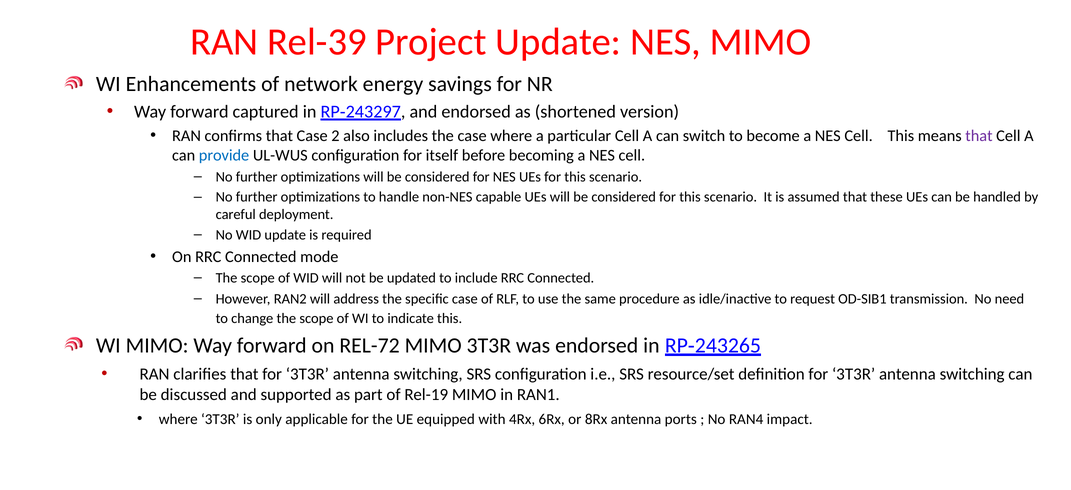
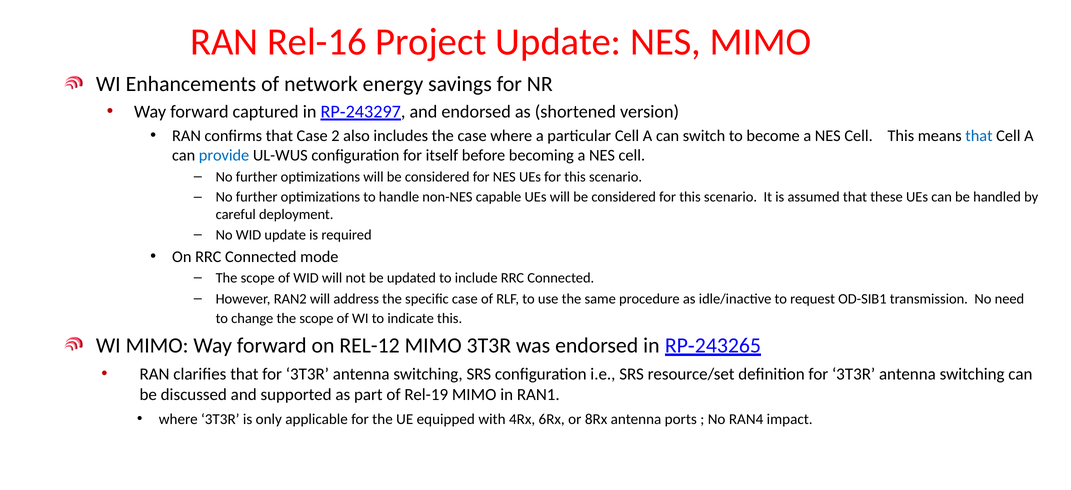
Rel-39: Rel-39 -> Rel-16
that at (979, 136) colour: purple -> blue
REL-72: REL-72 -> REL-12
